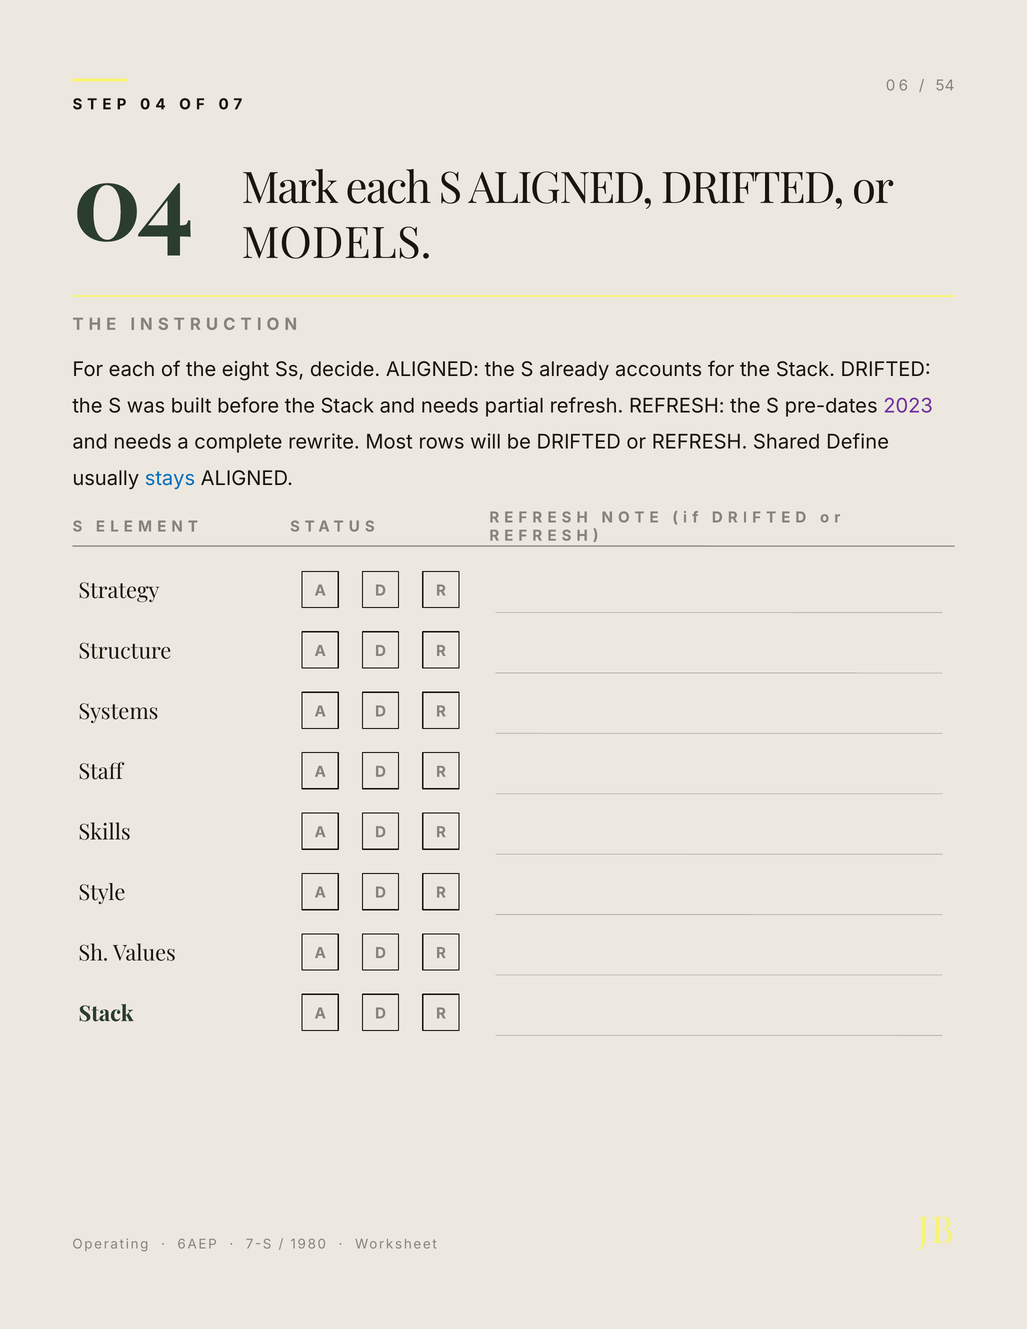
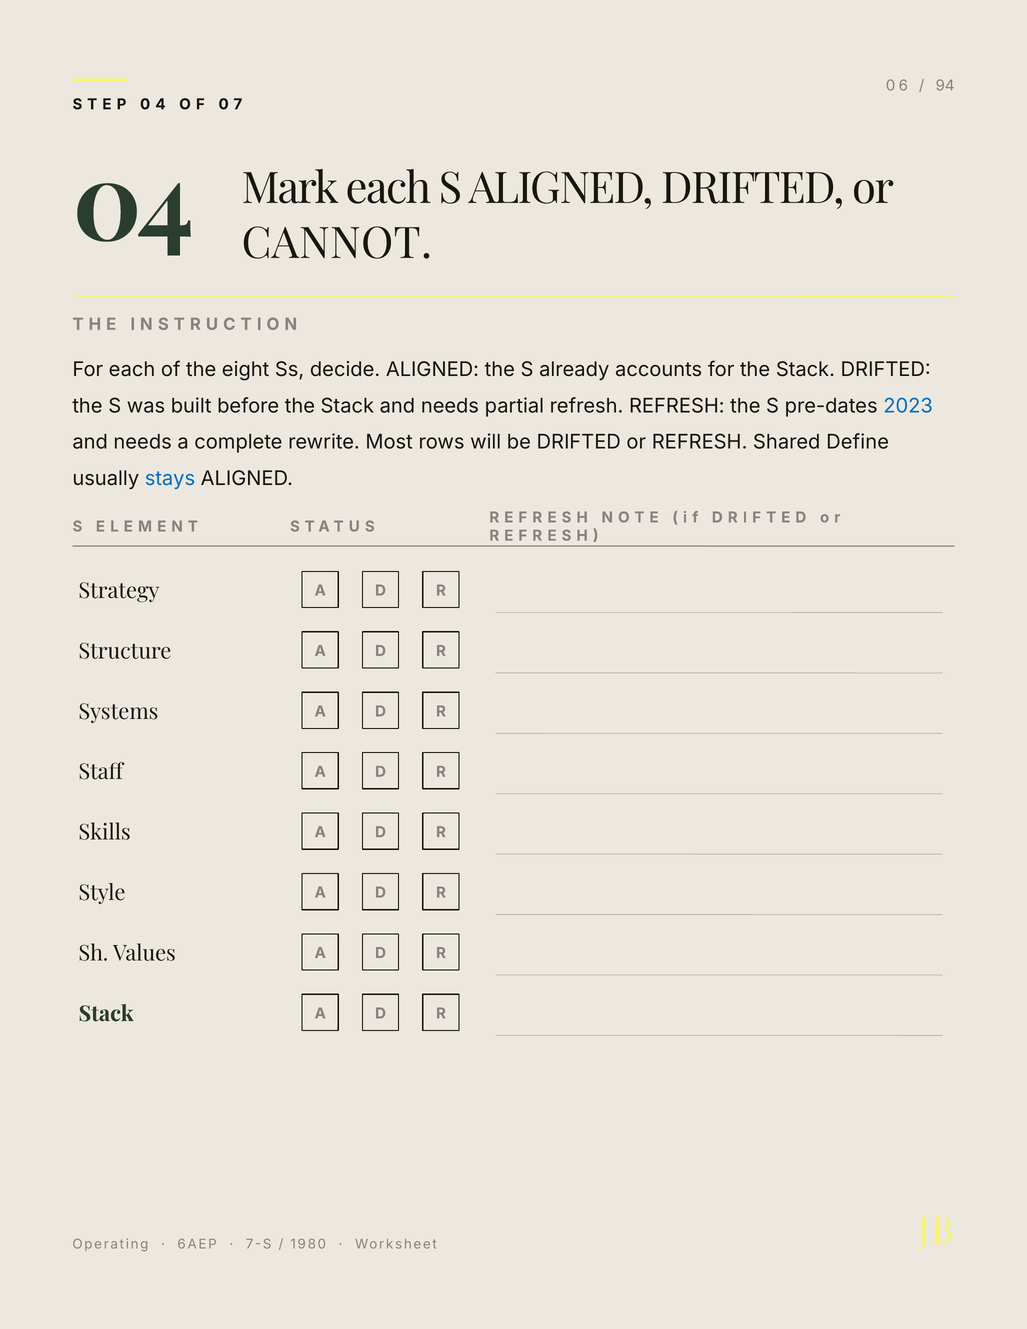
54: 54 -> 94
MODELS: MODELS -> CANNOT
2023 colour: purple -> blue
